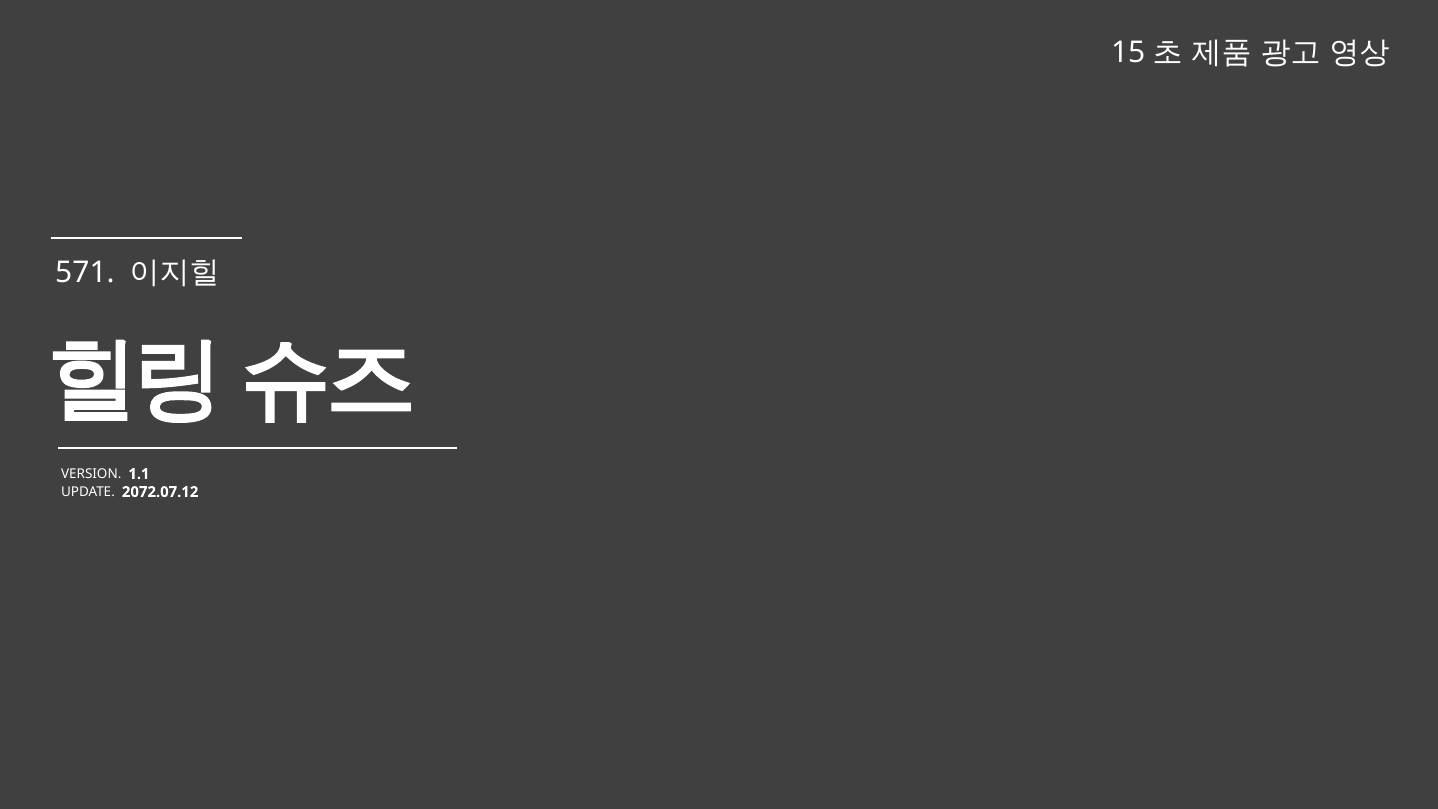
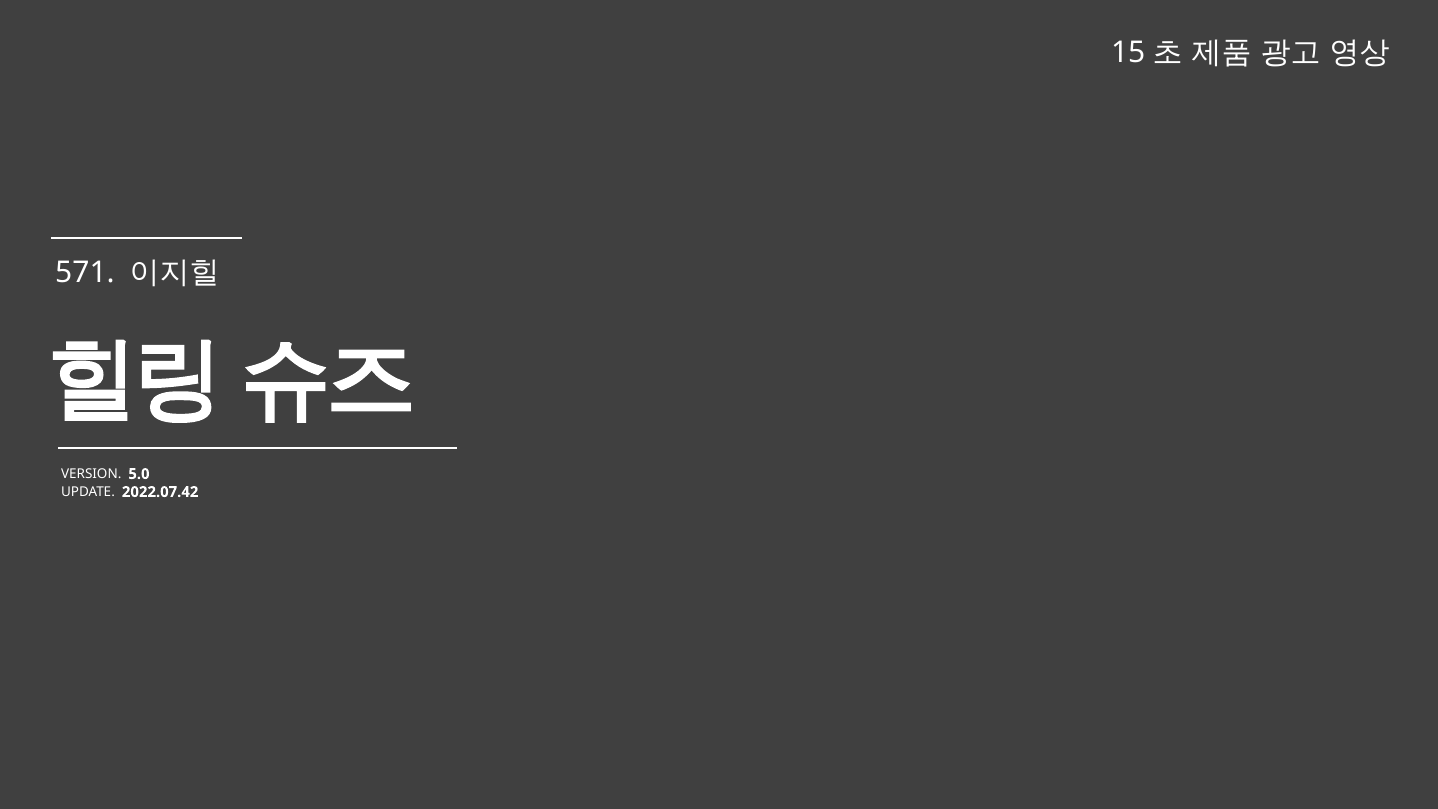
1.1: 1.1 -> 5.0
2072.07.12: 2072.07.12 -> 2022.07.42
